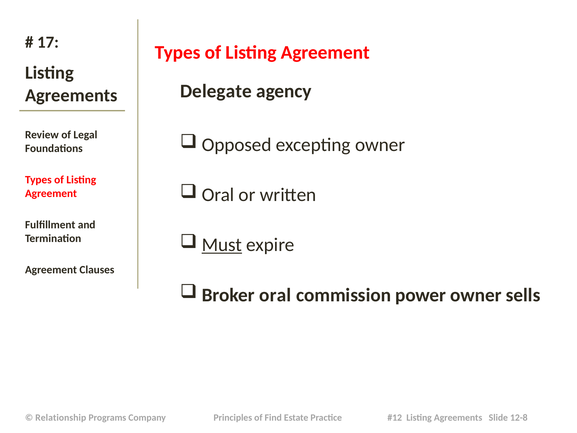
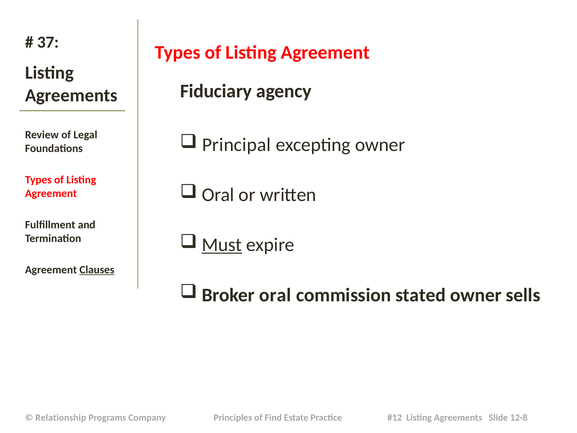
17: 17 -> 37
Delegate: Delegate -> Fiduciary
Opposed: Opposed -> Principal
Clauses underline: none -> present
power: power -> stated
